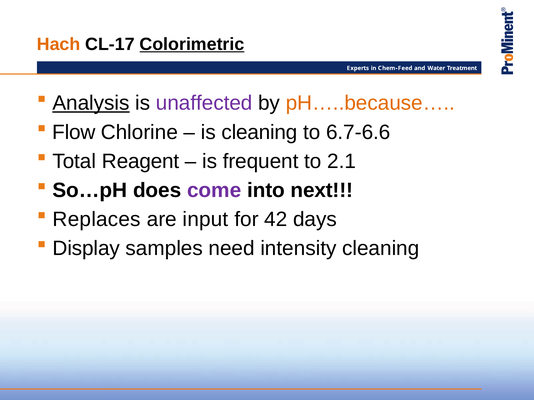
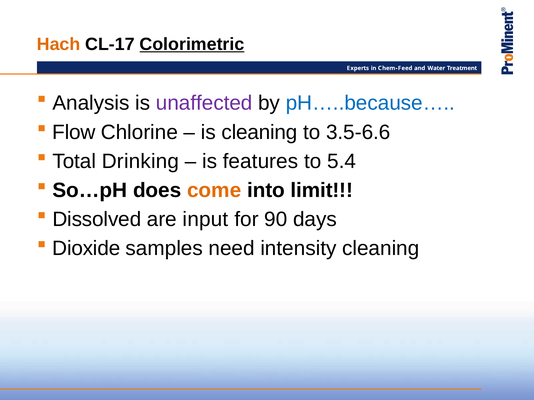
Analysis underline: present -> none
pH…..because… colour: orange -> blue
6.7-6.6: 6.7-6.6 -> 3.5-6.6
Reagent: Reagent -> Drinking
frequent: frequent -> features
2.1: 2.1 -> 5.4
come colour: purple -> orange
next: next -> limit
Replaces: Replaces -> Dissolved
42: 42 -> 90
Display: Display -> Dioxide
